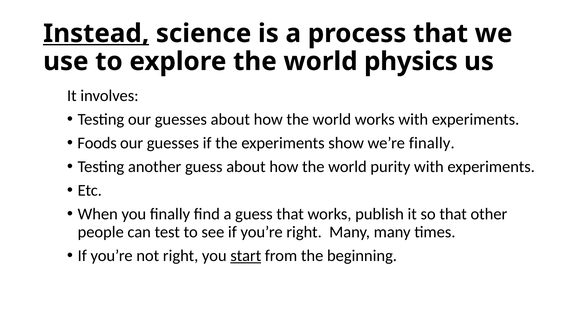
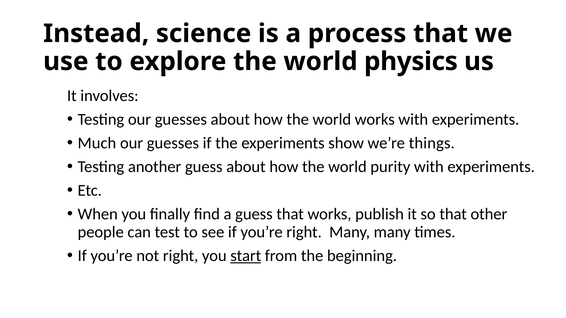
Instead underline: present -> none
Foods: Foods -> Much
we’re finally: finally -> things
